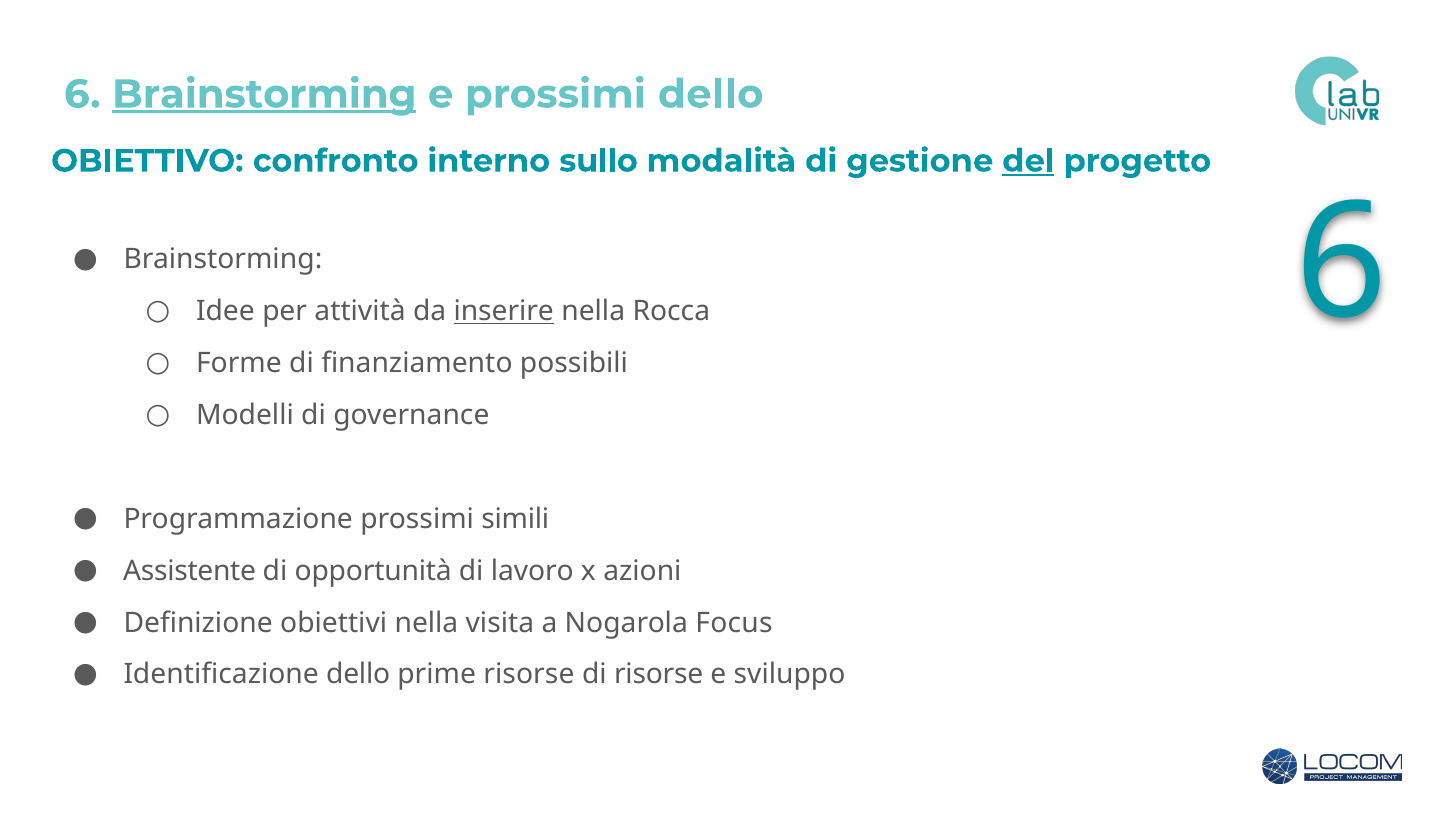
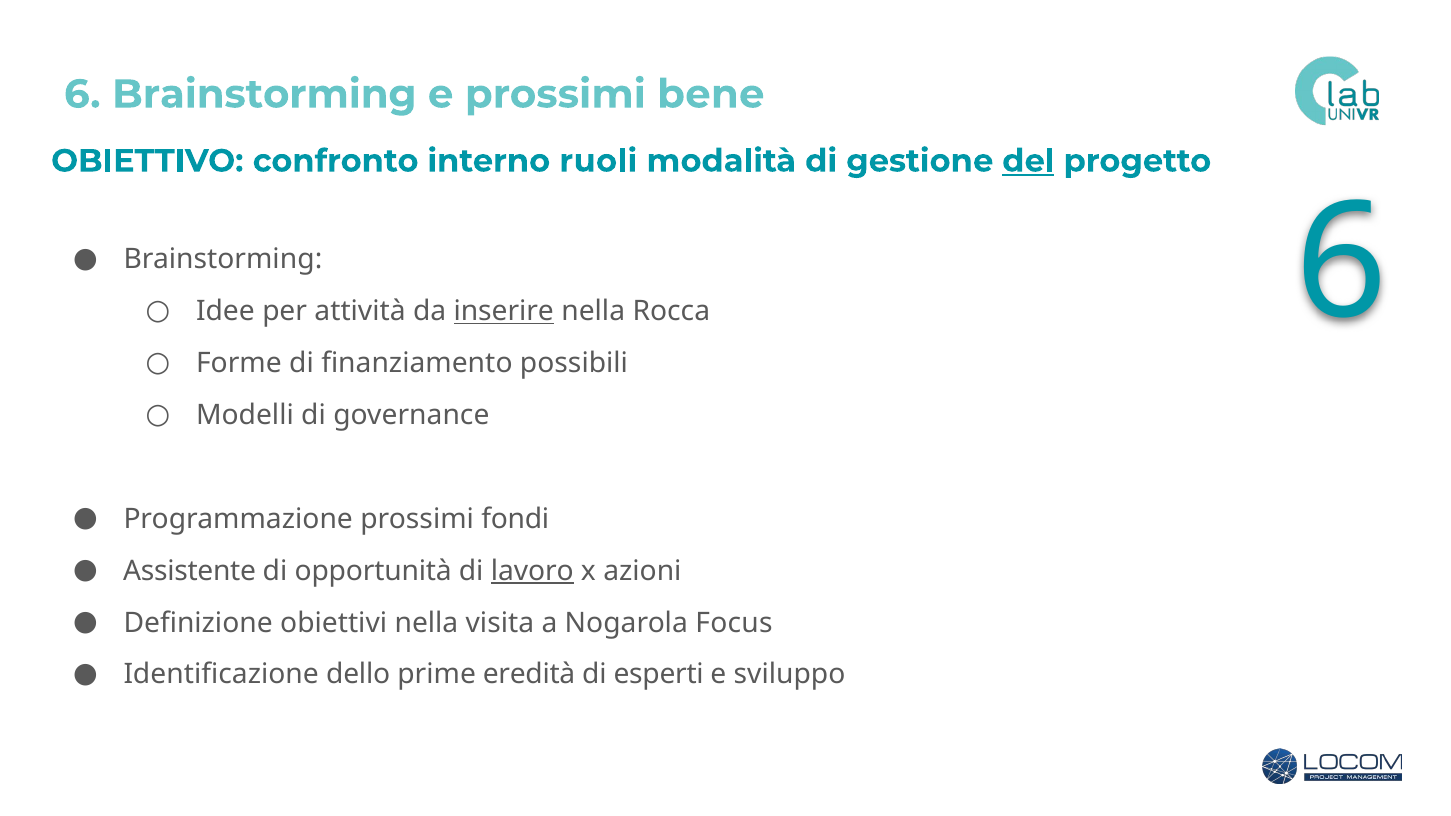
Brainstorming at (264, 94) underline: present -> none
prossimi dello: dello -> bene
sullo: sullo -> ruoli
simili: simili -> fondi
lavoro underline: none -> present
prime risorse: risorse -> eredità
di risorse: risorse -> esperti
